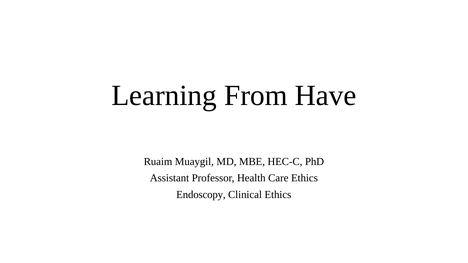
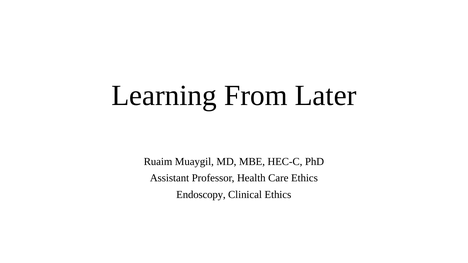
Have: Have -> Later
